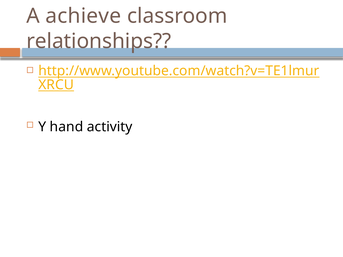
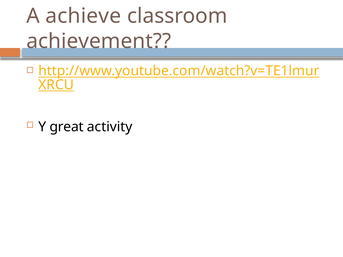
relationships: relationships -> achievement
hand: hand -> great
